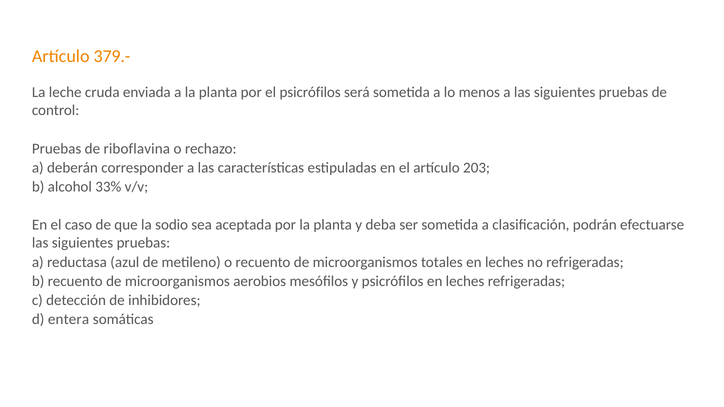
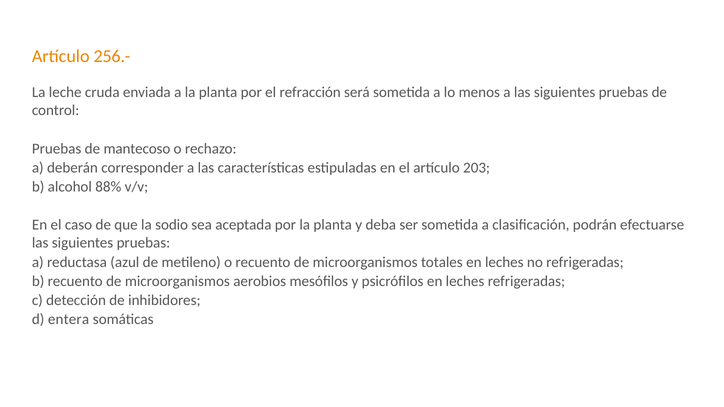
379.-: 379.- -> 256.-
el psicrófilos: psicrófilos -> refracción
riboflavina: riboflavina -> mantecoso
33%: 33% -> 88%
